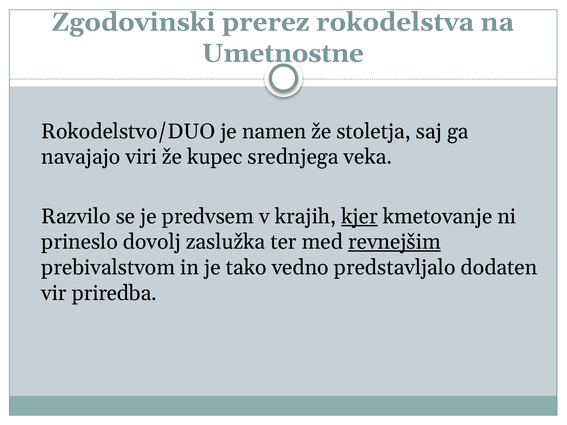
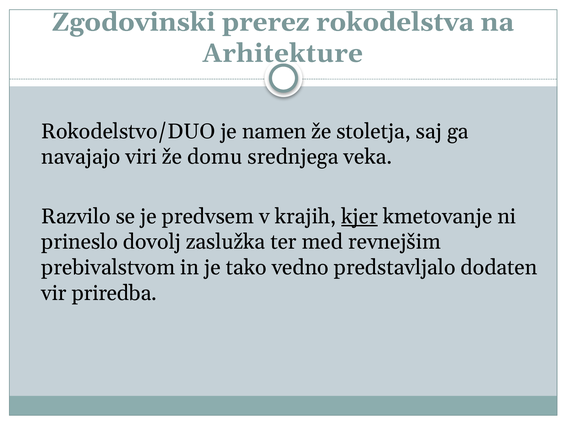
Umetnostne: Umetnostne -> Arhitekture
kupec: kupec -> domu
revnejšim underline: present -> none
